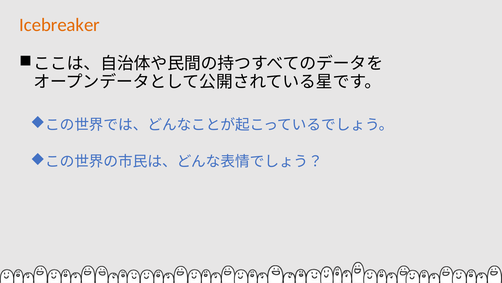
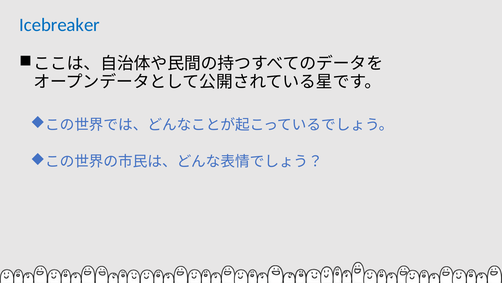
Icebreaker colour: orange -> blue
